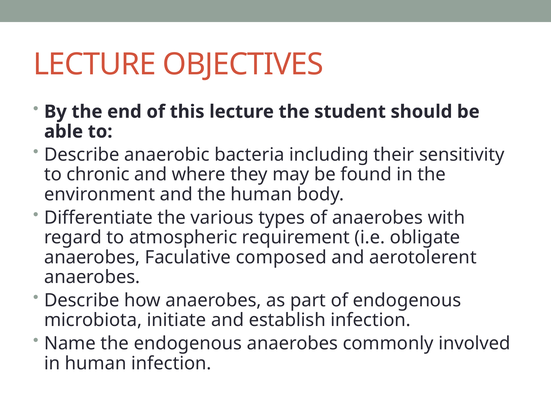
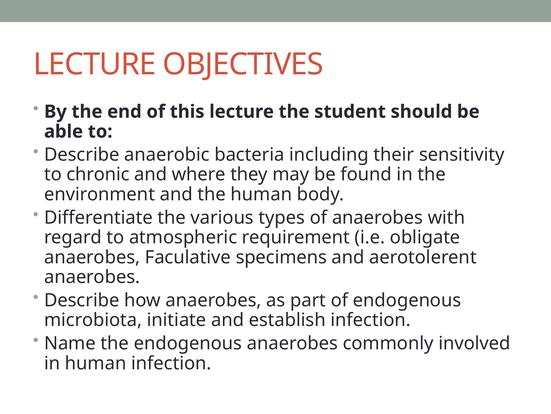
composed: composed -> specimens
